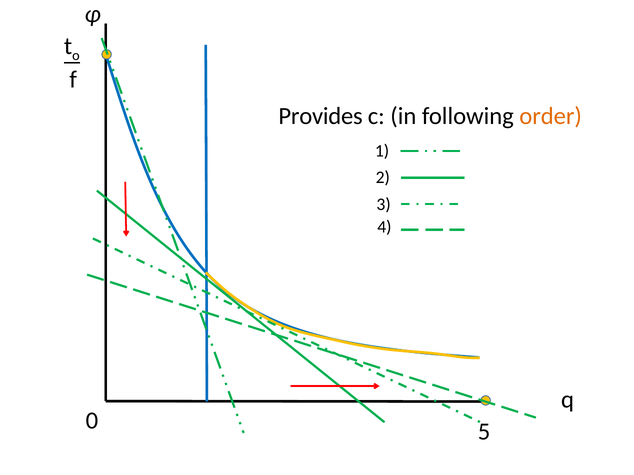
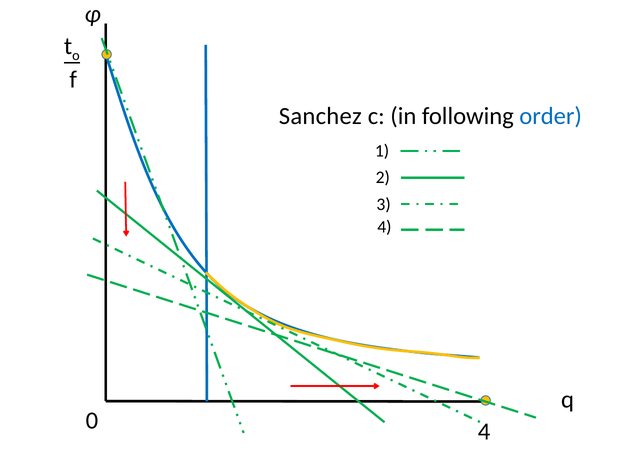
Provides: Provides -> Sanchez
order colour: orange -> blue
0 5: 5 -> 4
